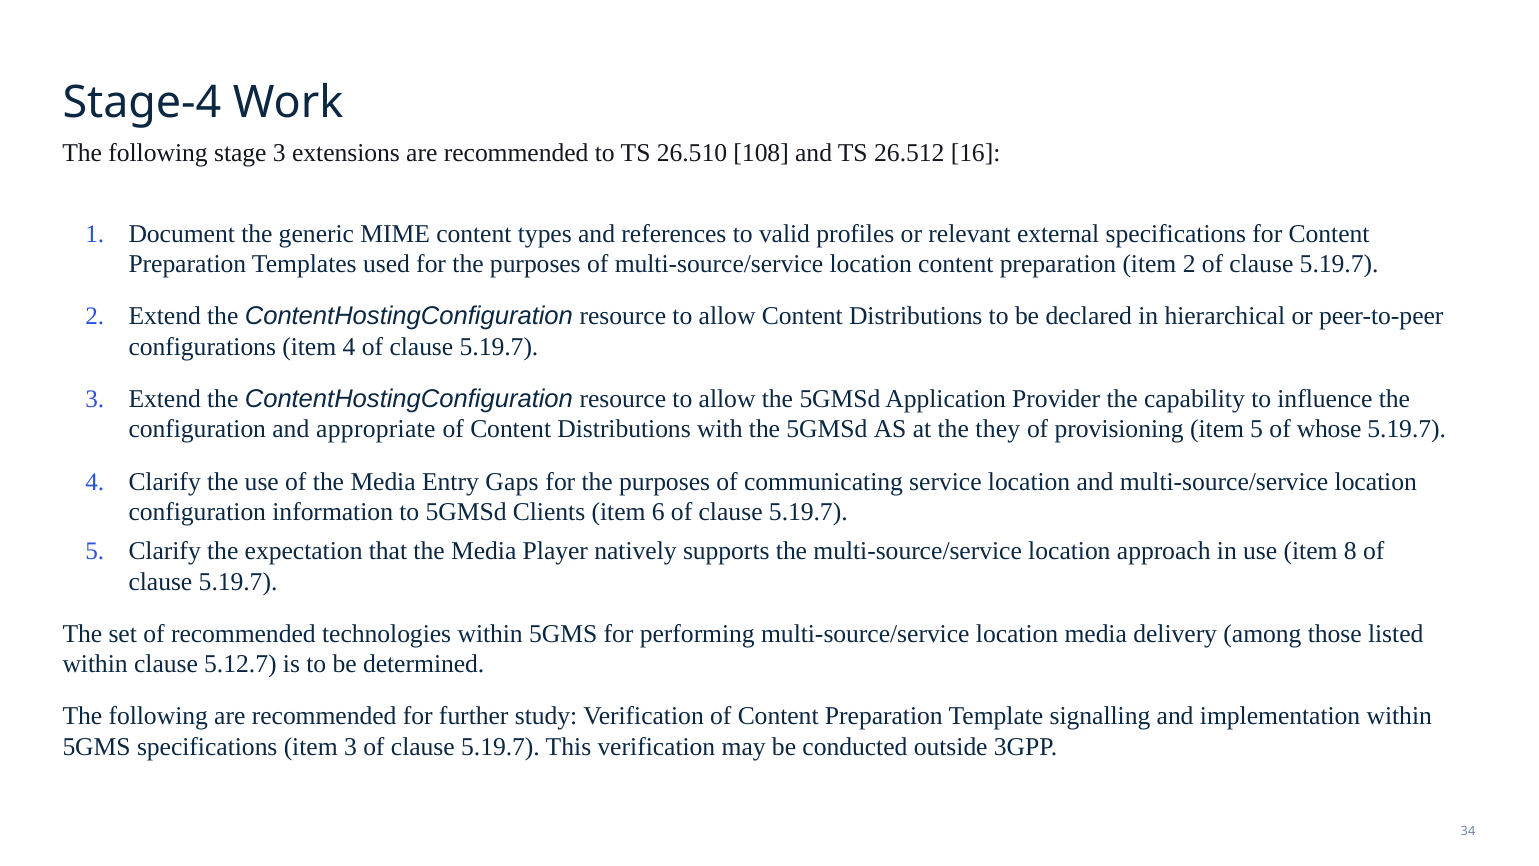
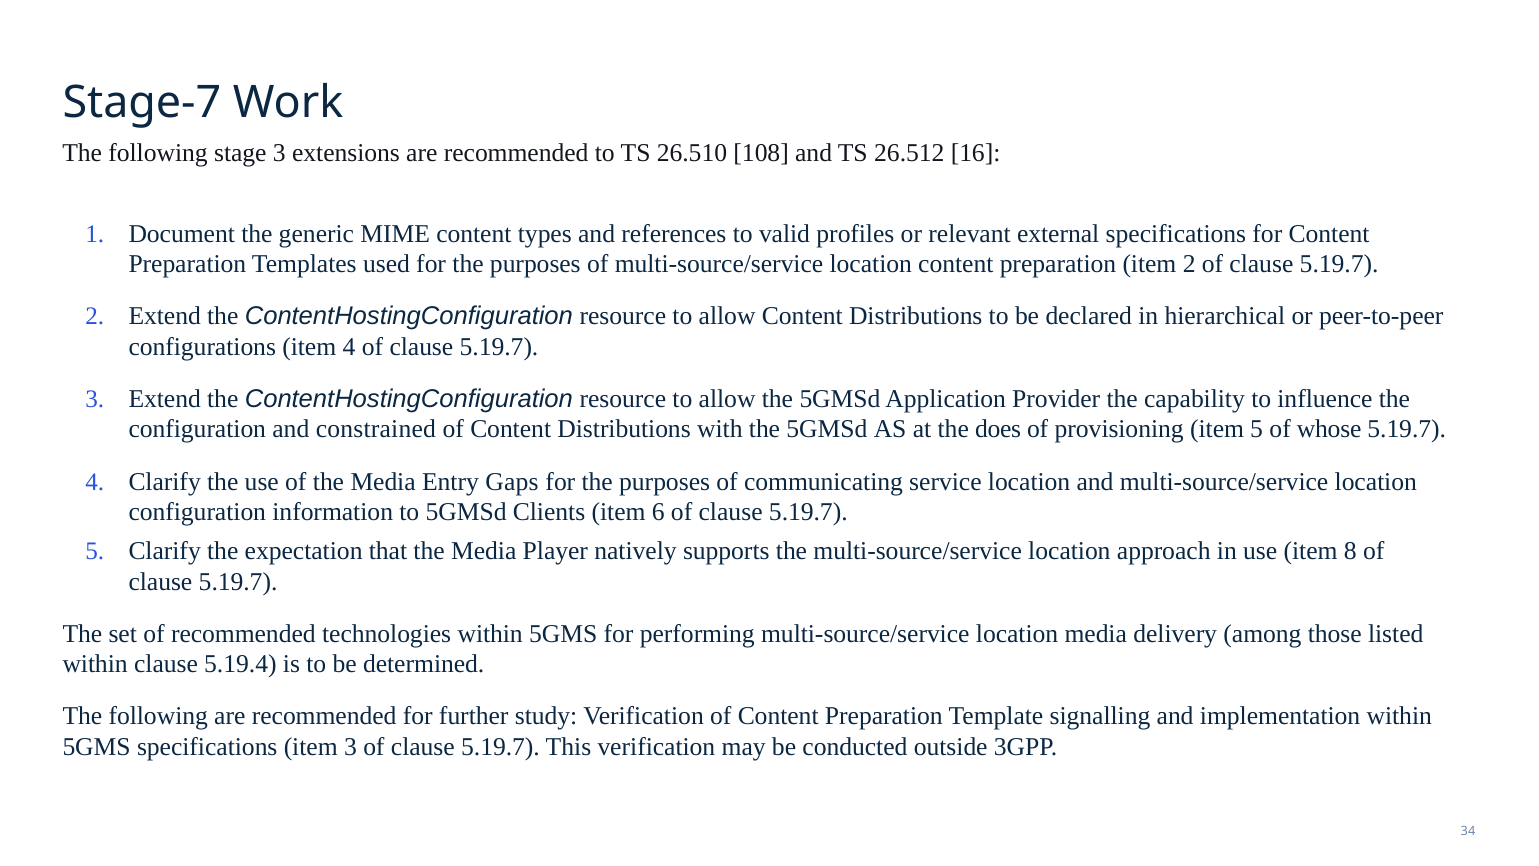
Stage-4: Stage-4 -> Stage-7
appropriate: appropriate -> constrained
they: they -> does
5.12.7: 5.12.7 -> 5.19.4
